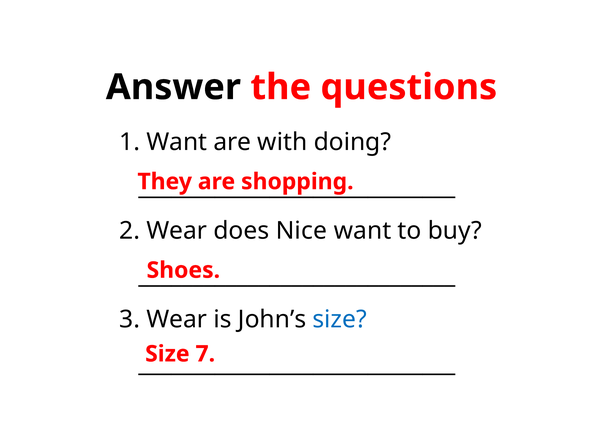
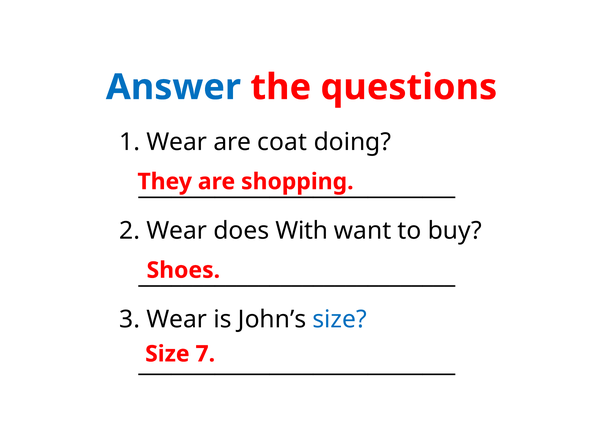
Answer colour: black -> blue
1 Want: Want -> Wear
with: with -> coat
Nice: Nice -> With
